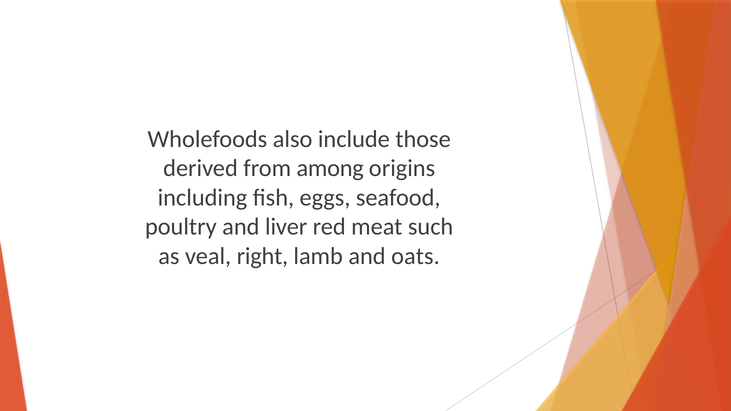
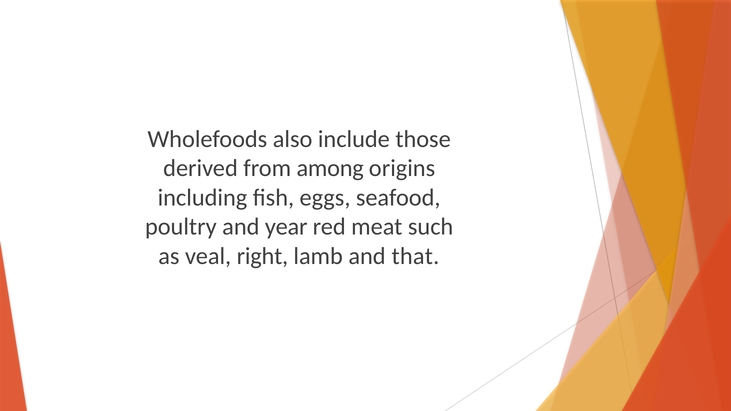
liver: liver -> year
oats: oats -> that
